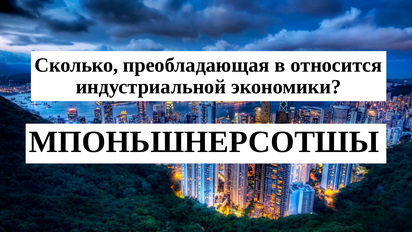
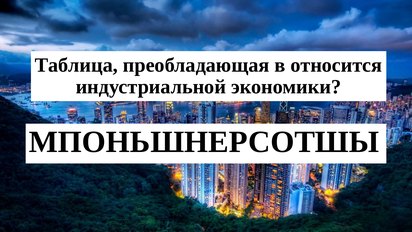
Сколько: Сколько -> Таблица
